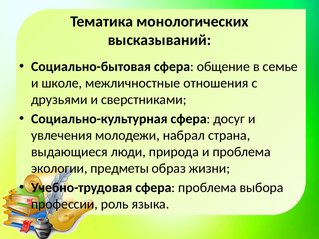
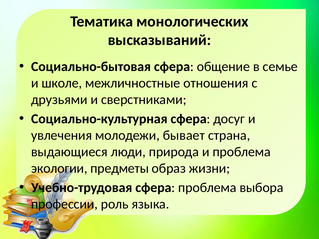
набрал: набрал -> бывает
